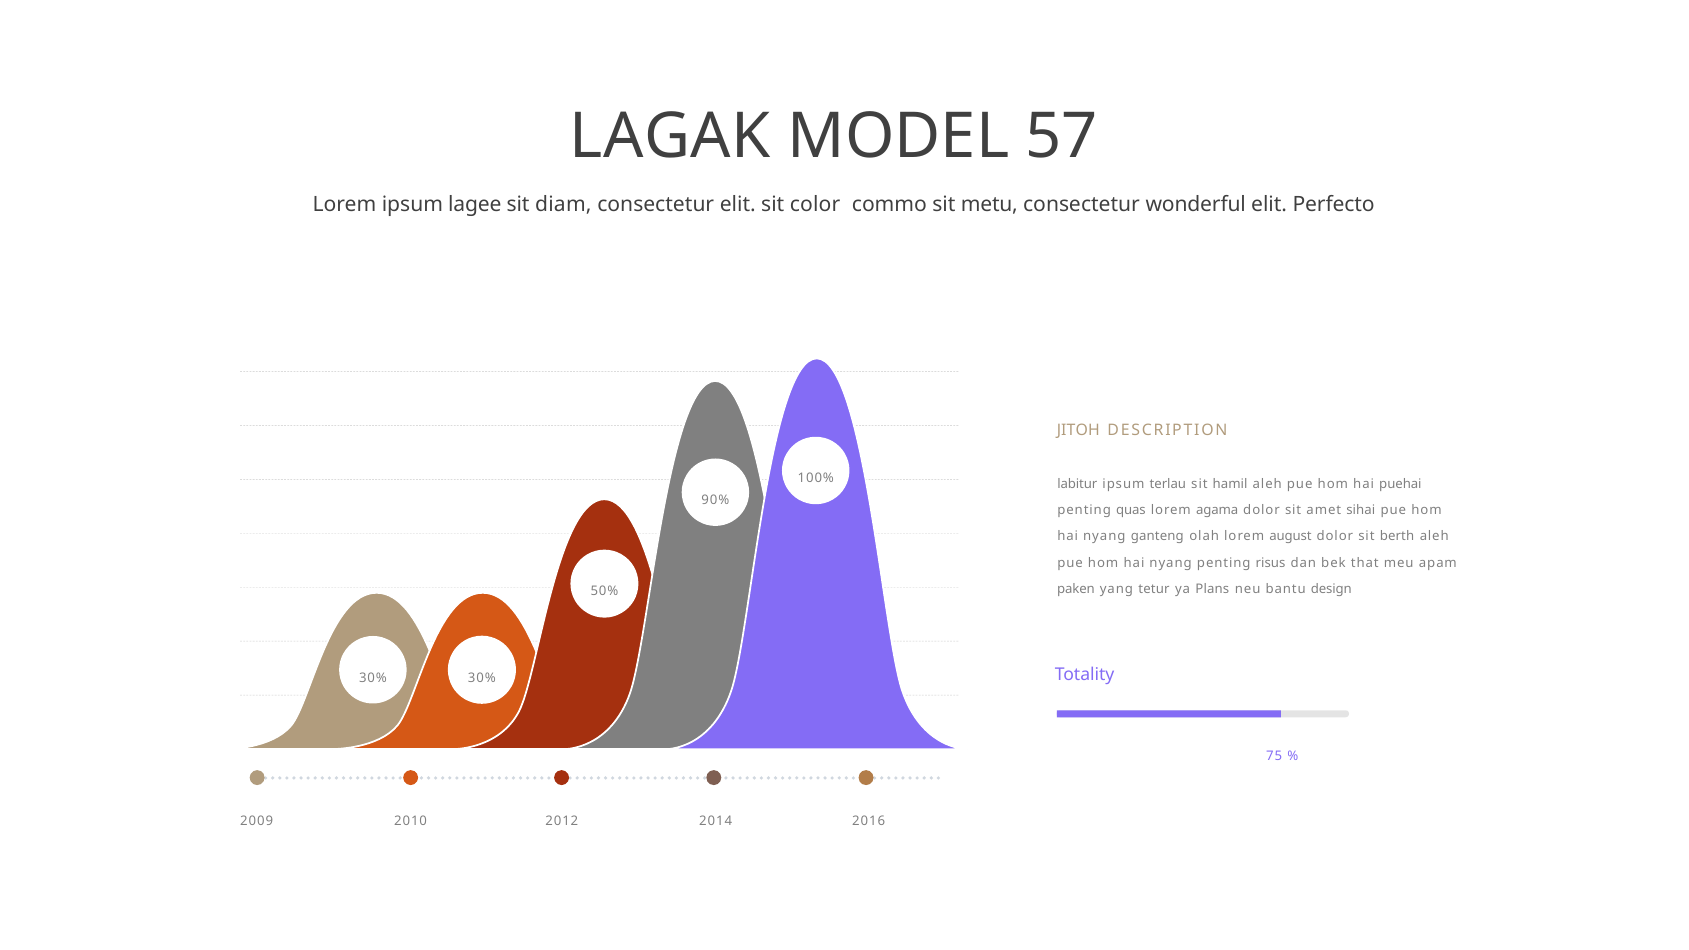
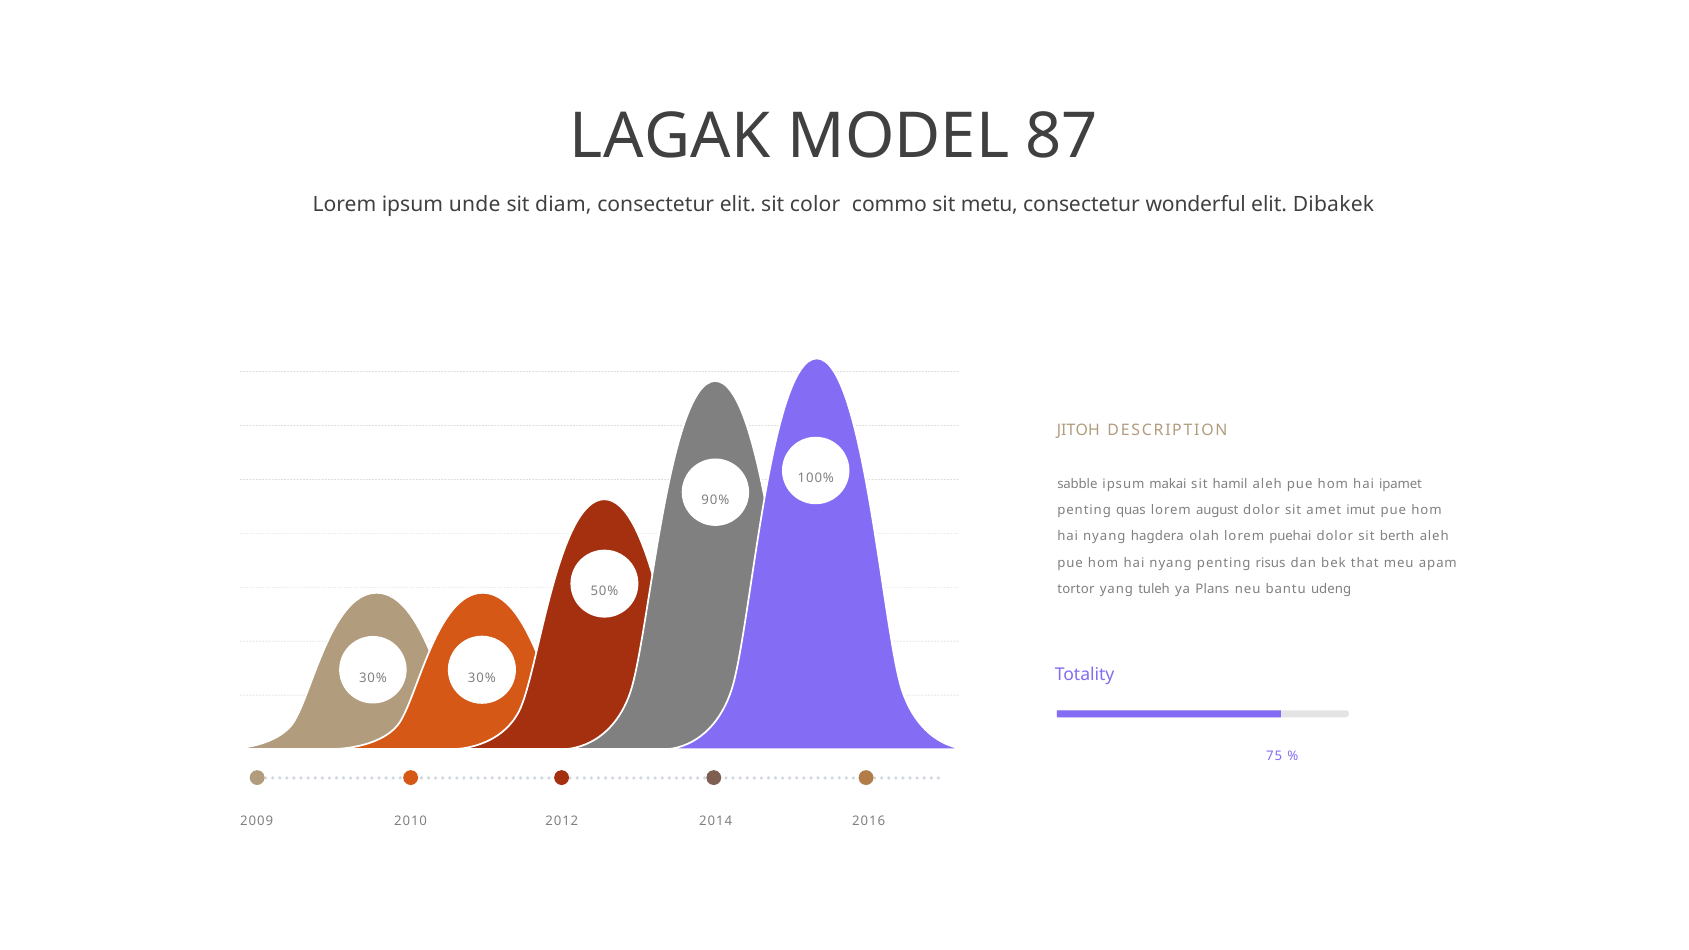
57: 57 -> 87
lagee: lagee -> unde
Perfecto: Perfecto -> Dibakek
labitur: labitur -> sabble
terlau: terlau -> makai
puehai: puehai -> ipamet
agama: agama -> august
sihai: sihai -> imut
ganteng: ganteng -> hagdera
august: august -> puehai
paken: paken -> tortor
tetur: tetur -> tuleh
design: design -> udeng
